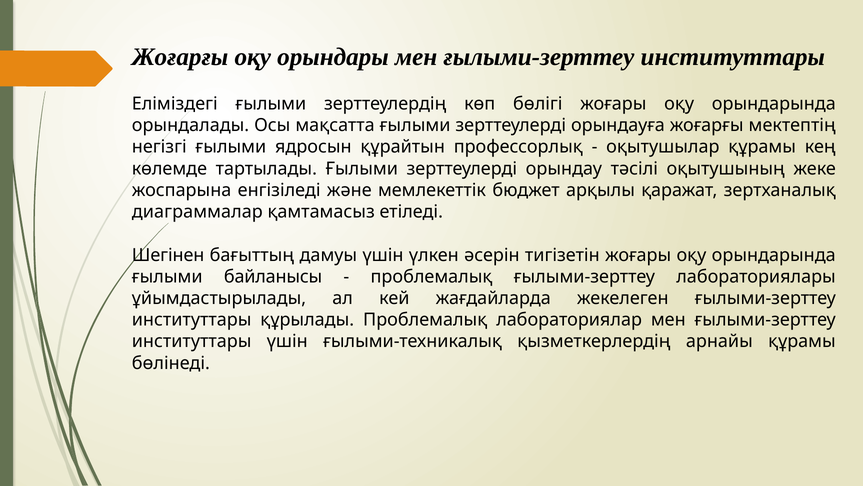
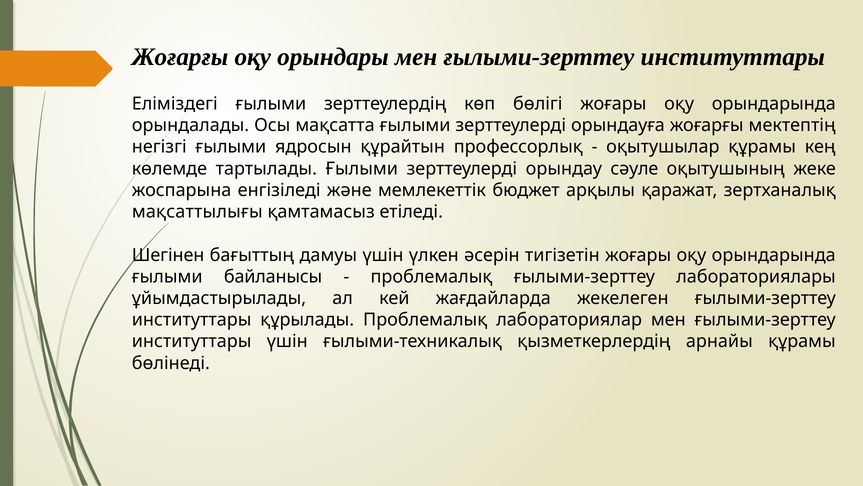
тәсілі: тәсілі -> сәуле
диаграммалар: диаграммалар -> мақсаттылығы
